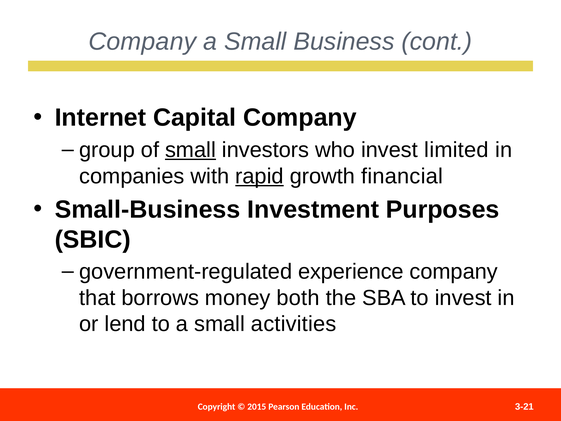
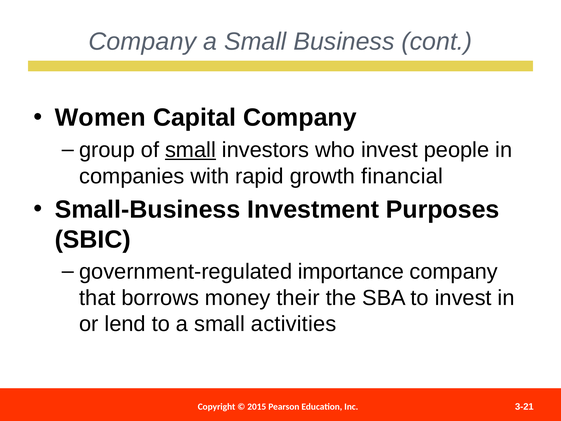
Internet: Internet -> Women
limited: limited -> people
rapid underline: present -> none
experience: experience -> importance
both: both -> their
